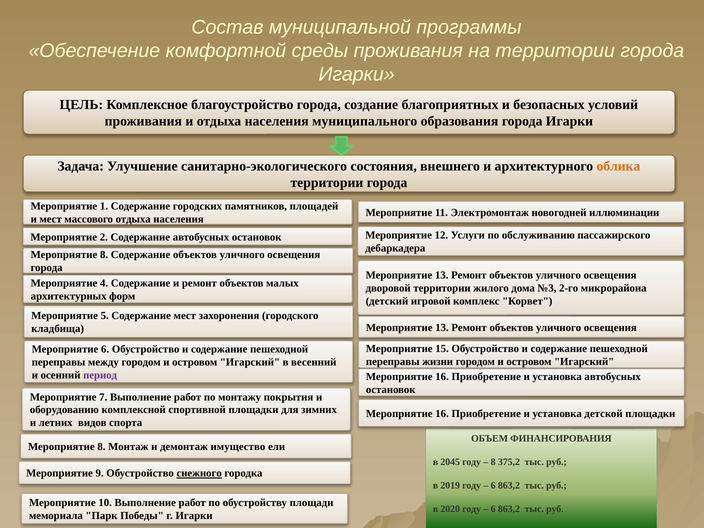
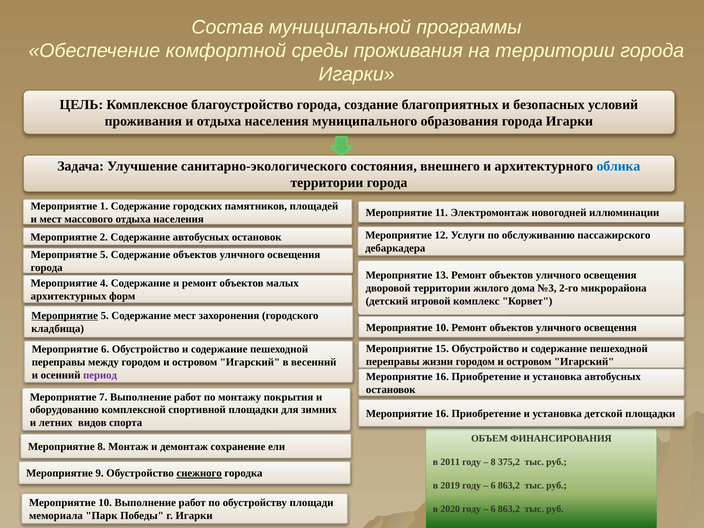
облика colour: orange -> blue
8 at (104, 255): 8 -> 5
Мероприятие at (65, 316) underline: none -> present
13 at (442, 328): 13 -> 10
имущество: имущество -> сохранение
2045: 2045 -> 2011
